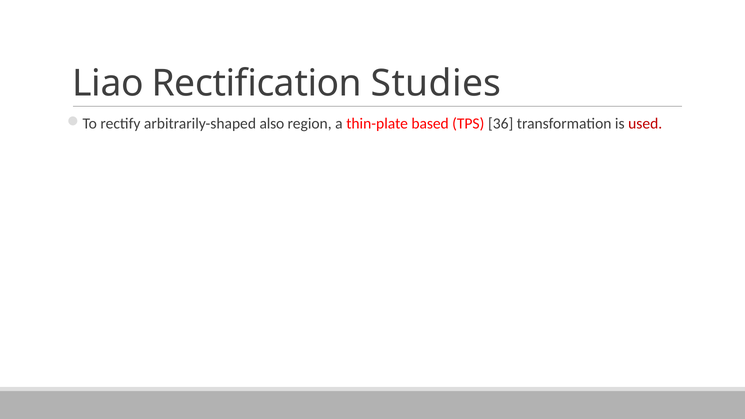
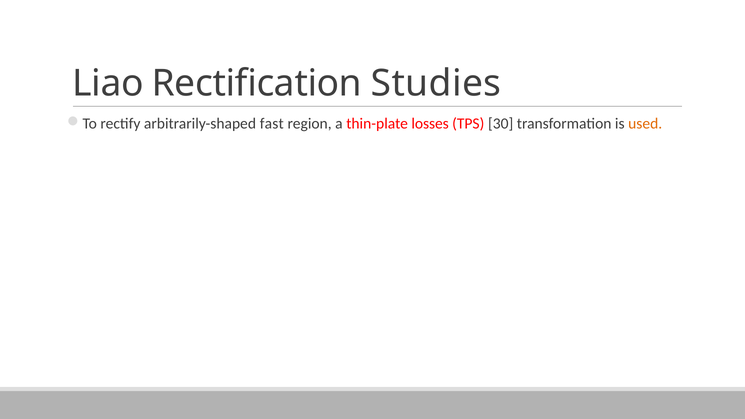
also: also -> fast
based: based -> losses
36: 36 -> 30
used colour: red -> orange
